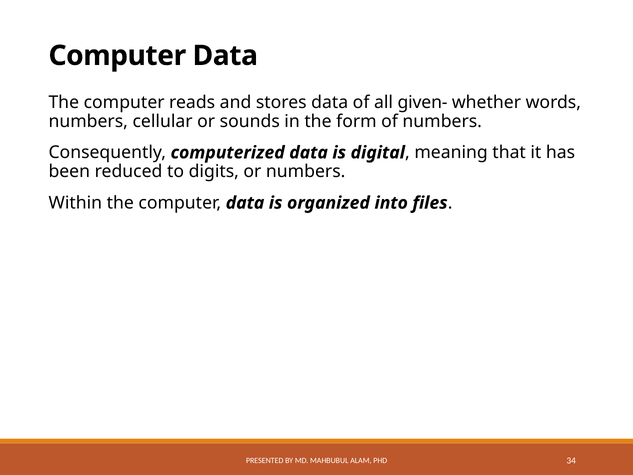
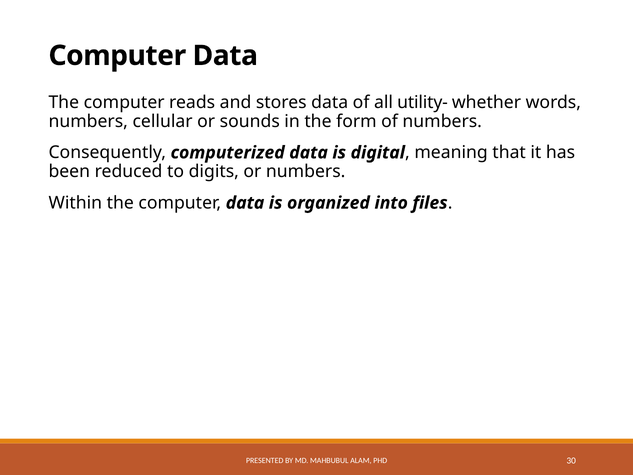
given-: given- -> utility-
34: 34 -> 30
